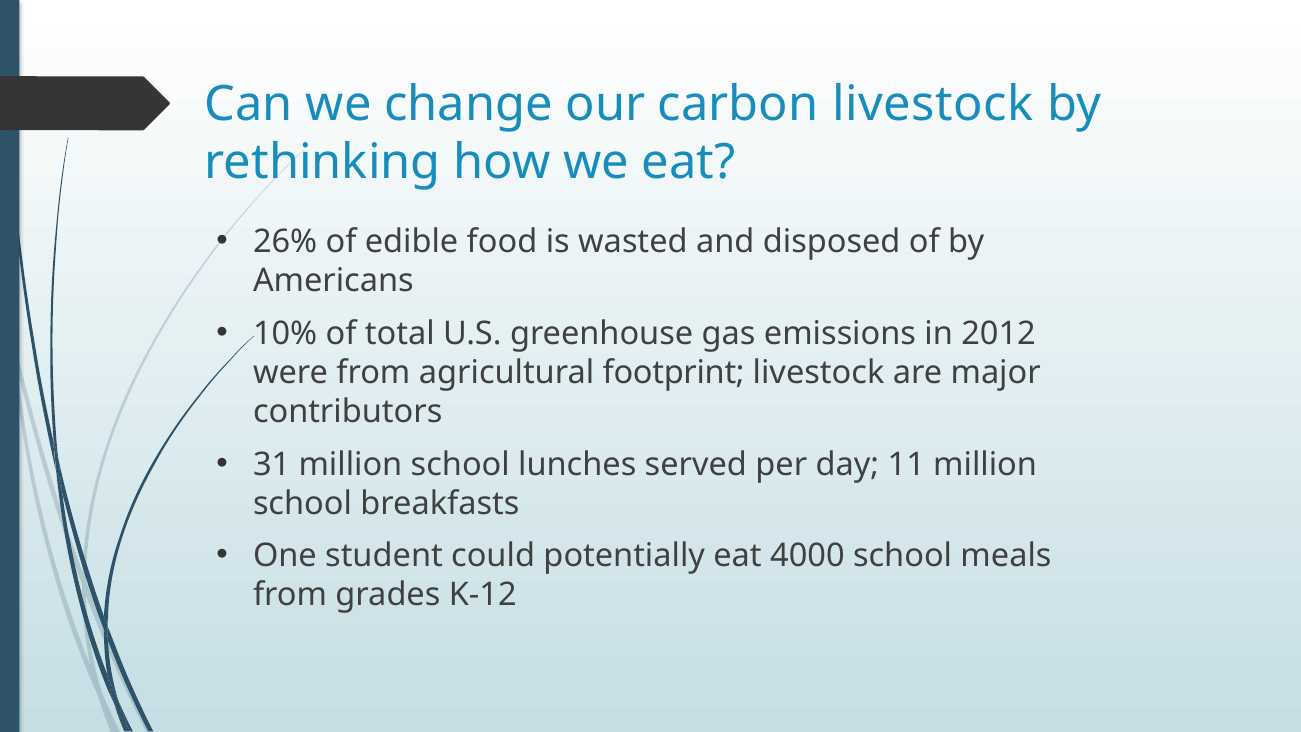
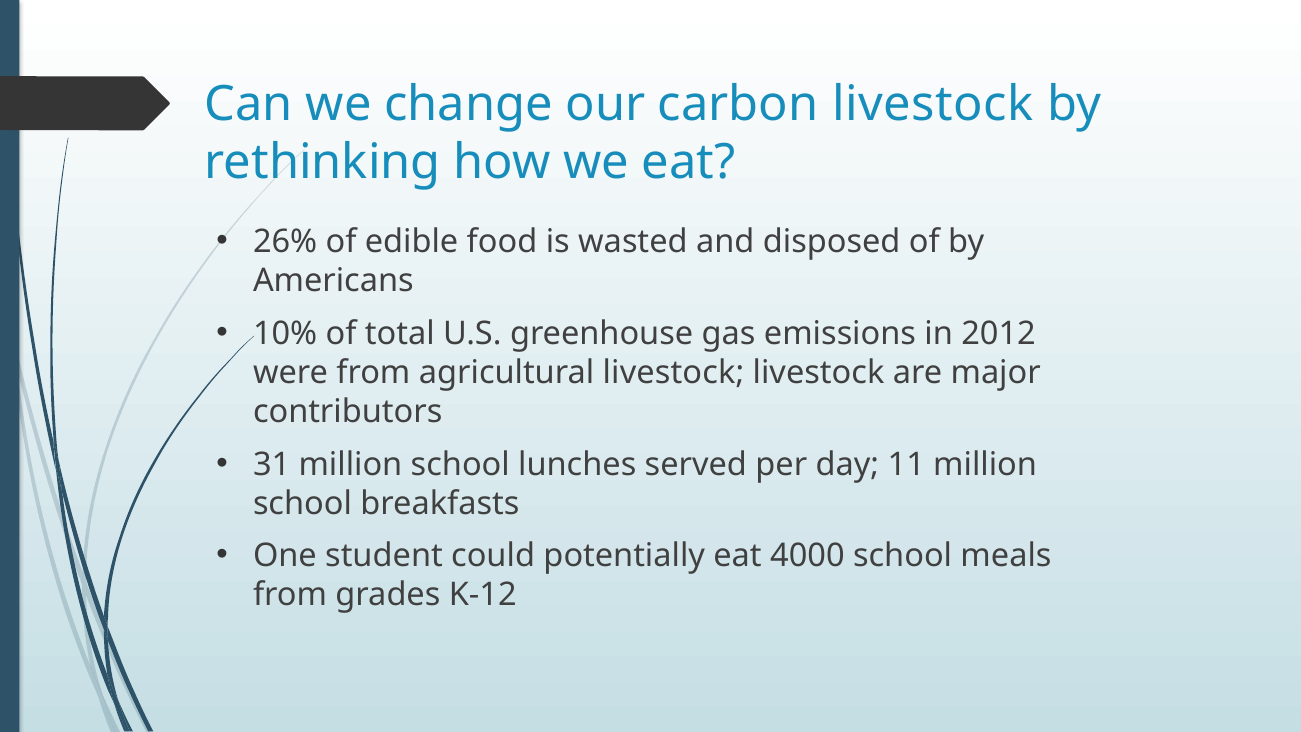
agricultural footprint: footprint -> livestock
